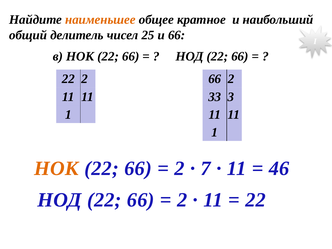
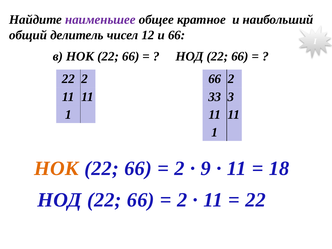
наименьшее colour: orange -> purple
25: 25 -> 12
7: 7 -> 9
46: 46 -> 18
